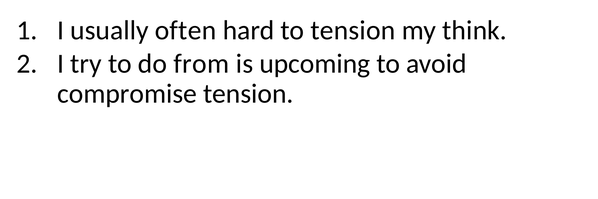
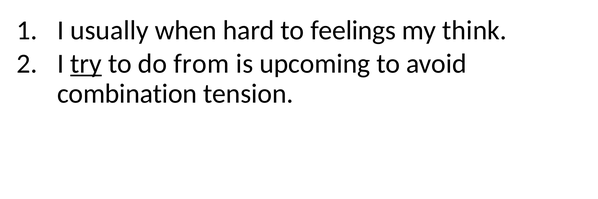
often: often -> when
to tension: tension -> feelings
try underline: none -> present
compromise: compromise -> combination
